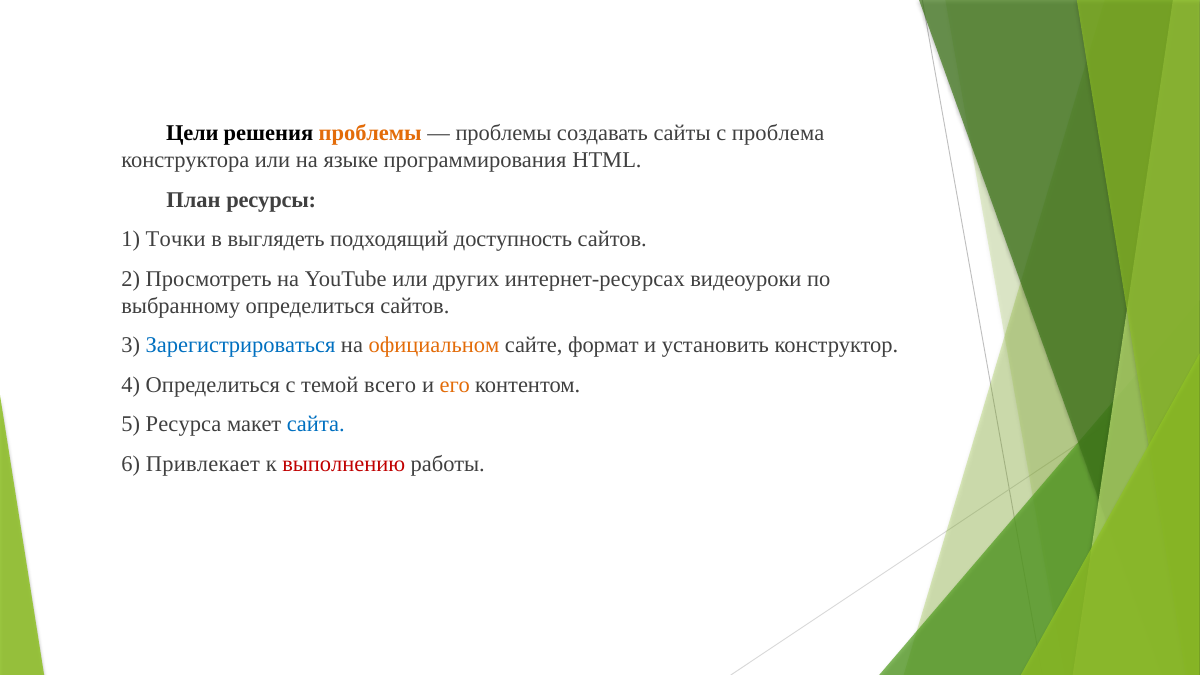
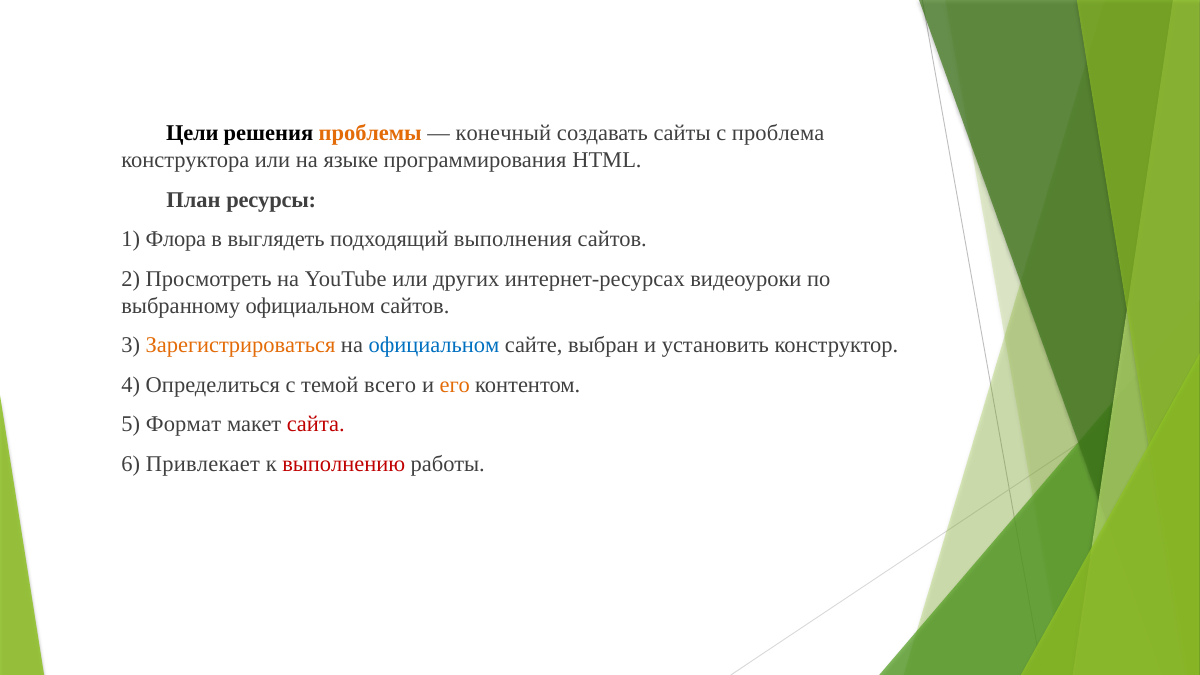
проблемы at (503, 133): проблемы -> конечный
Точки: Точки -> Флора
доступность: доступность -> выполнения
выбранному определиться: определиться -> официальном
Зарегистрироваться colour: blue -> orange
официальном at (434, 345) colour: orange -> blue
формат: формат -> выбран
Ресурса: Ресурса -> Формат
сайта colour: blue -> red
